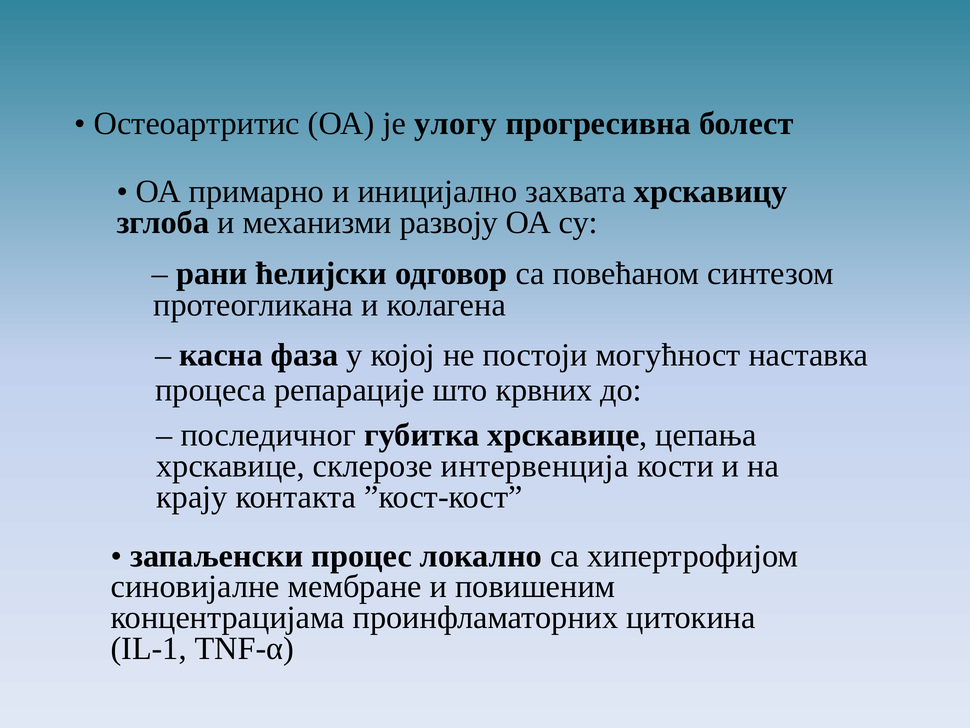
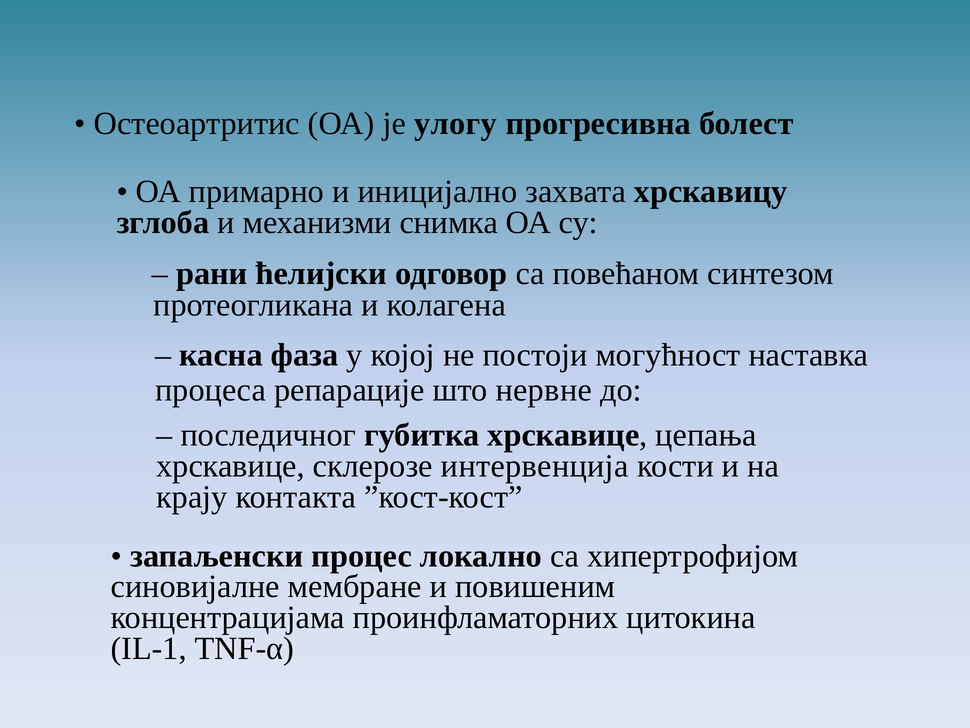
развоју: развоју -> снимка
крвних: крвних -> нервне
